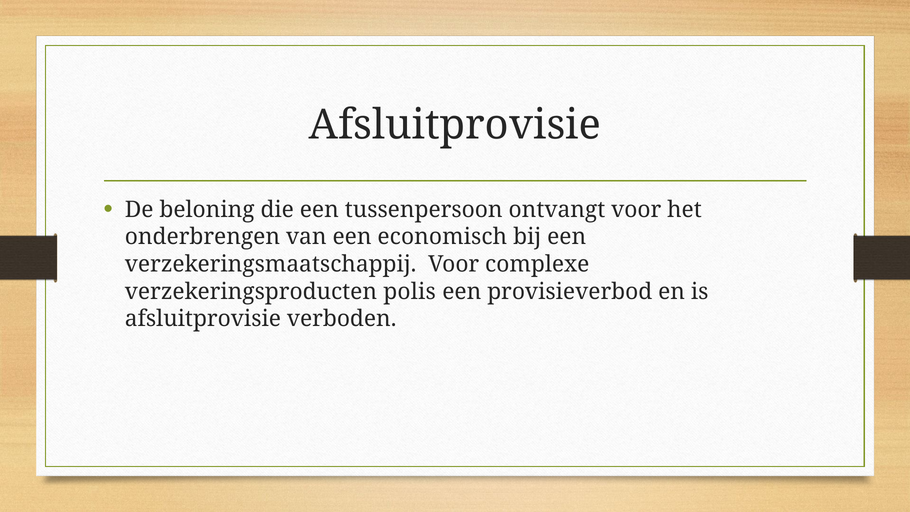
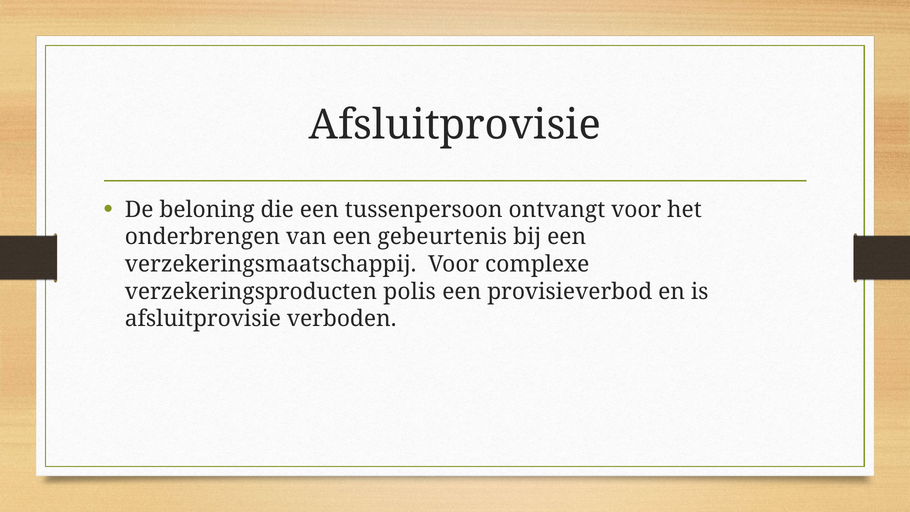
economisch: economisch -> gebeurtenis
